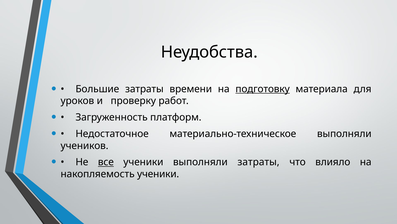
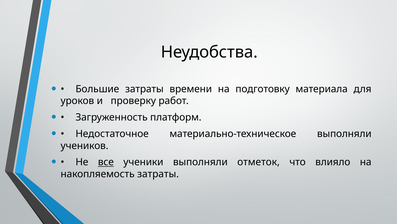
подготовку underline: present -> none
выполняли затраты: затраты -> отметок
накопляемость ученики: ученики -> затраты
